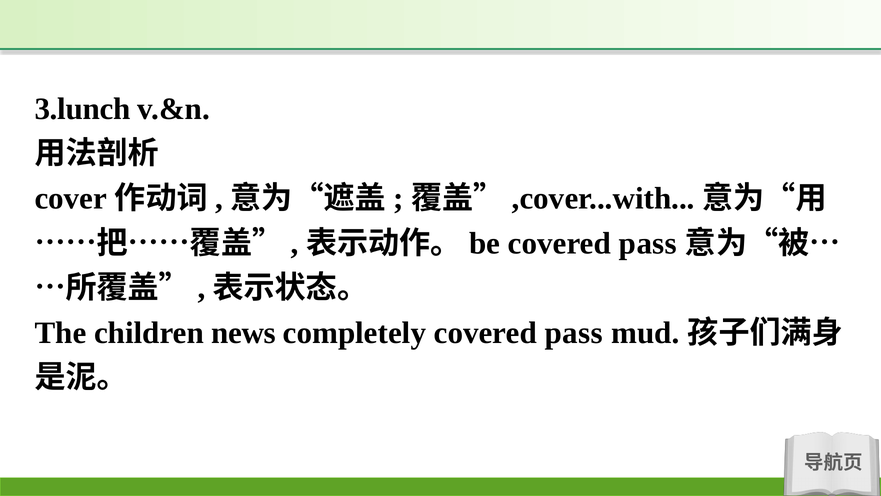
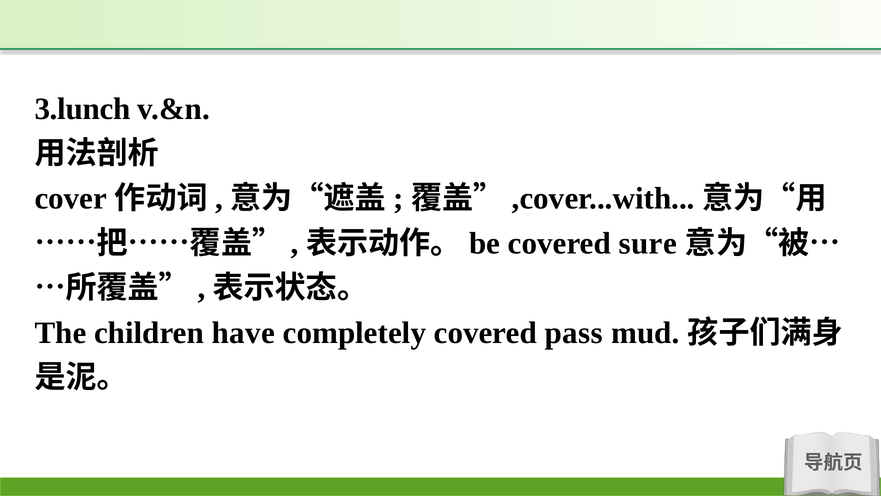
pass at (648, 243): pass -> sure
news: news -> have
